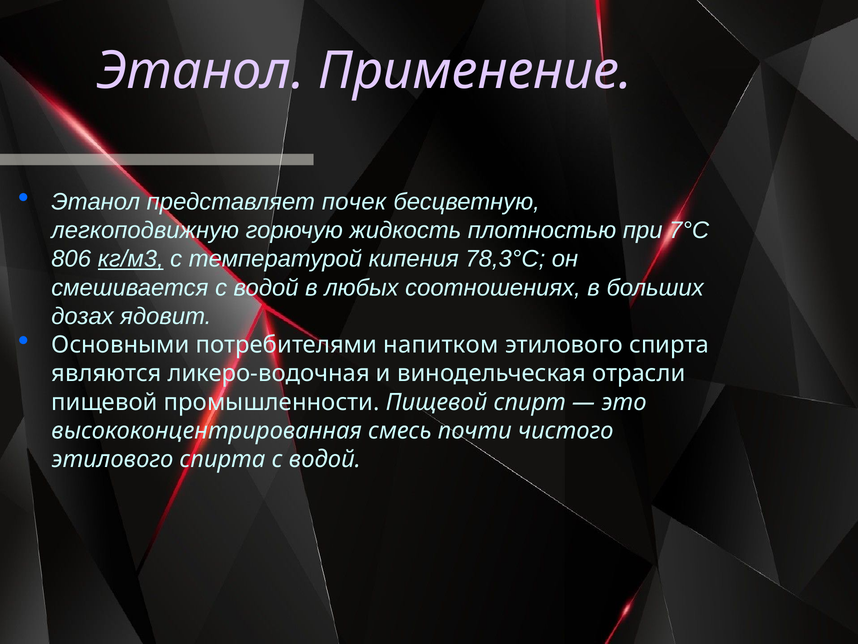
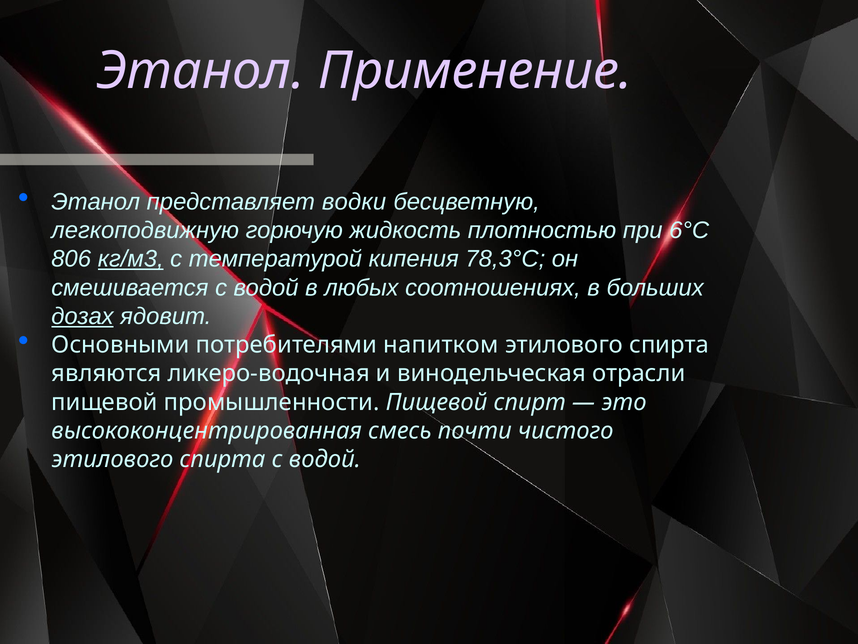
почек: почек -> водки
7°С: 7°С -> 6°С
дозах underline: none -> present
